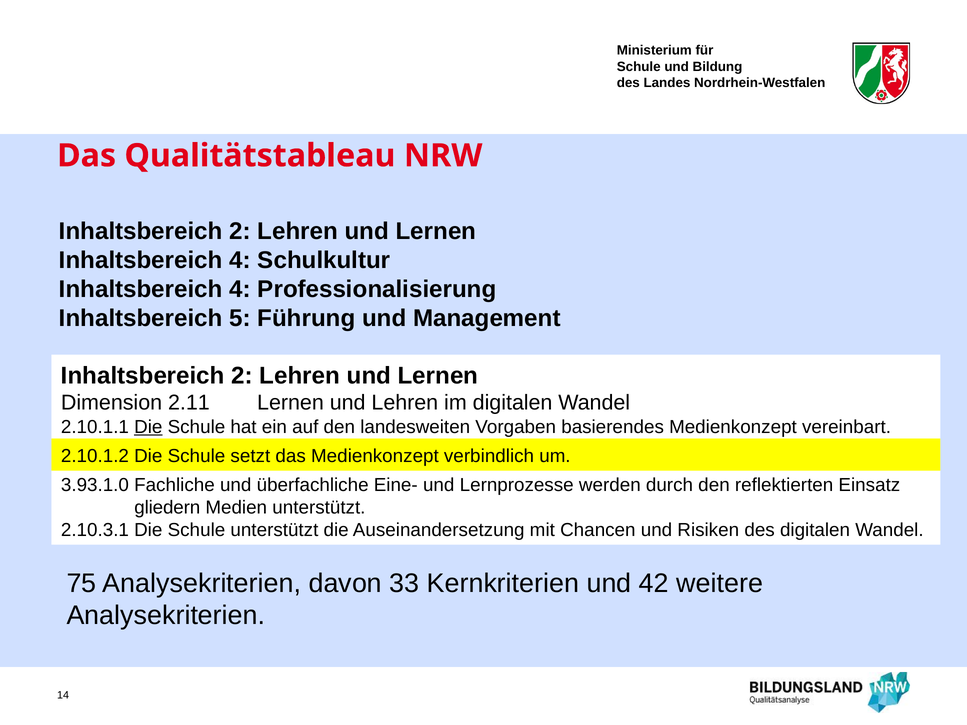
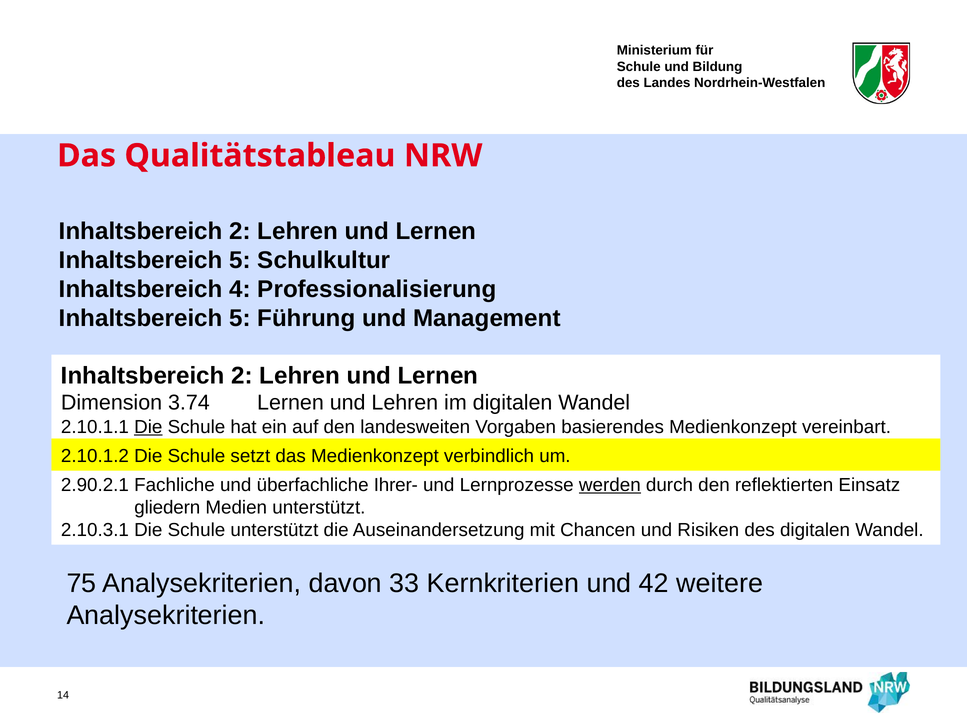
4 at (240, 260): 4 -> 5
2.11: 2.11 -> 3.74
3.93.1.0: 3.93.1.0 -> 2.90.2.1
Eine-: Eine- -> Ihrer-
werden underline: none -> present
